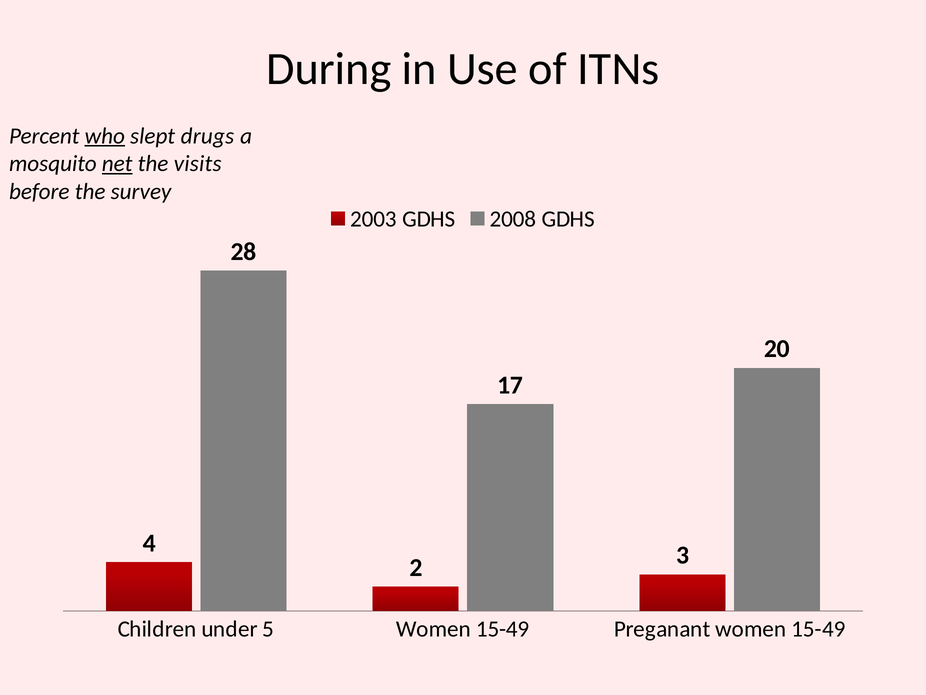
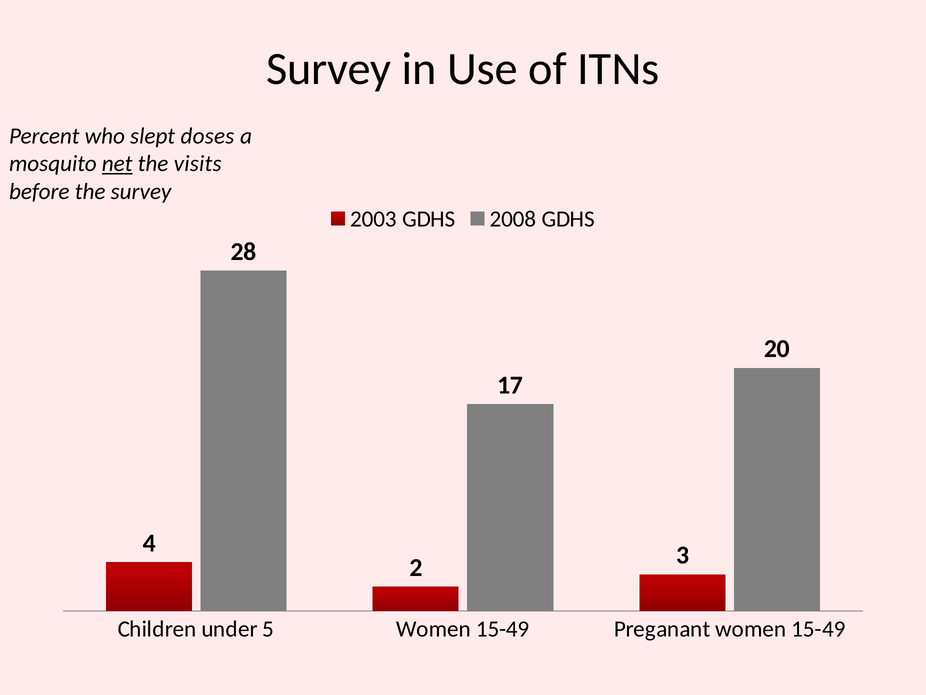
During at (329, 69): During -> Survey
who underline: present -> none
drugs: drugs -> doses
